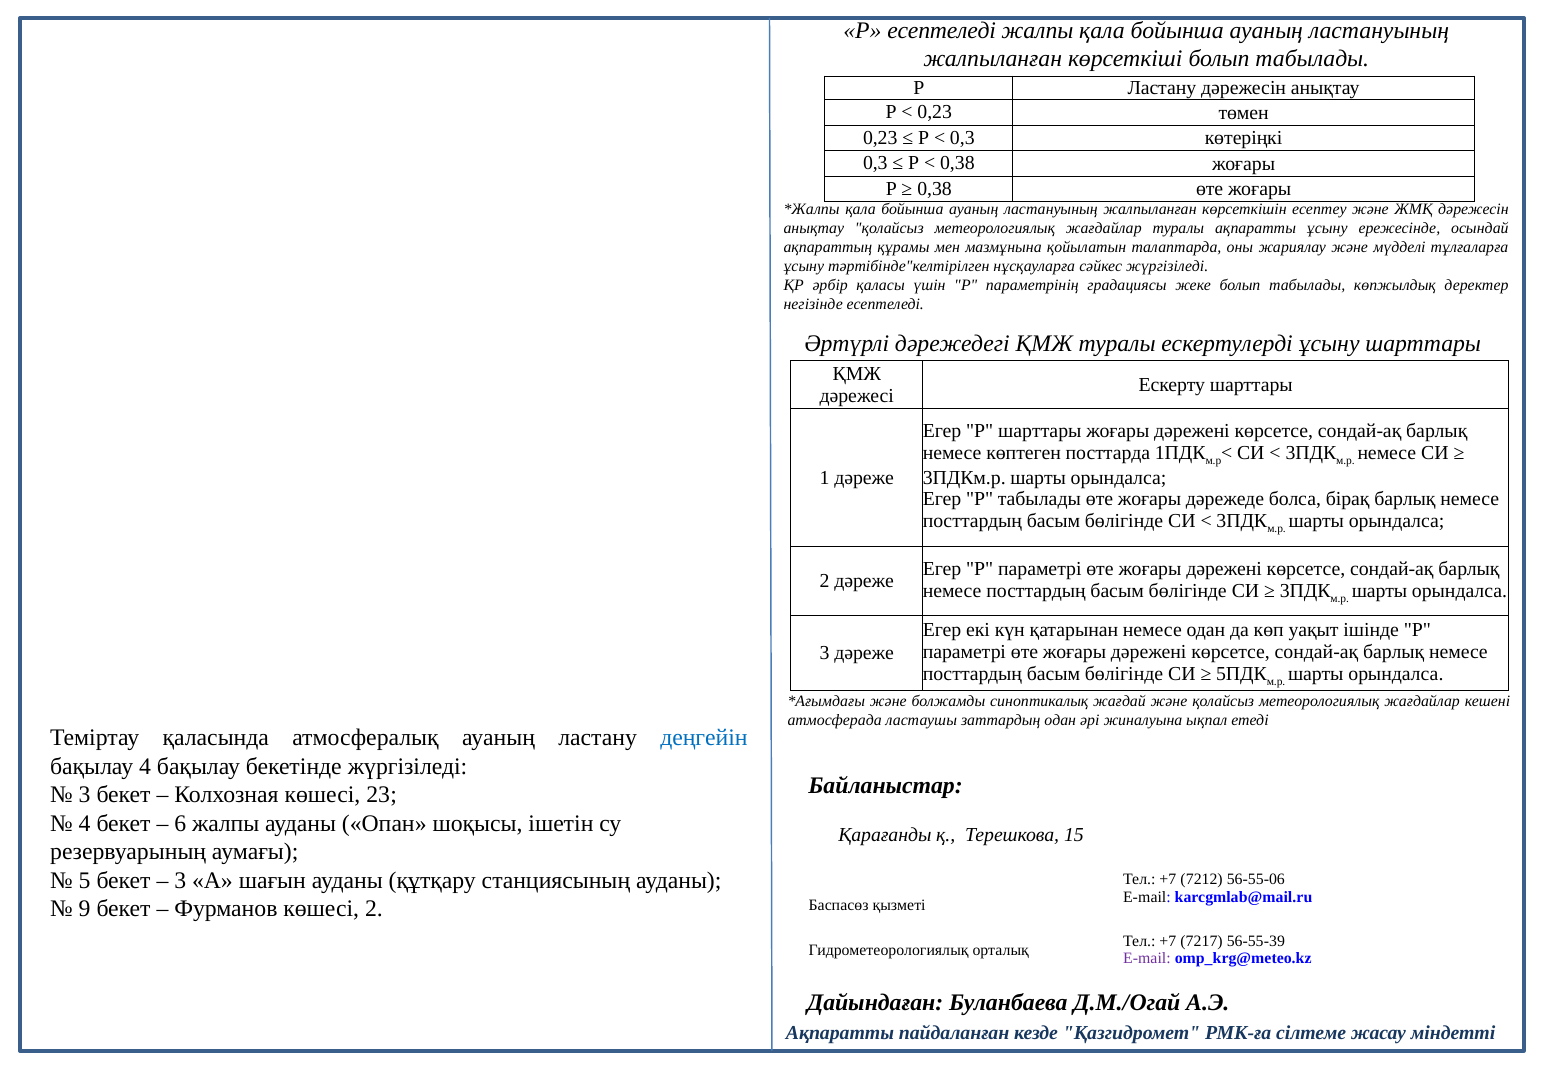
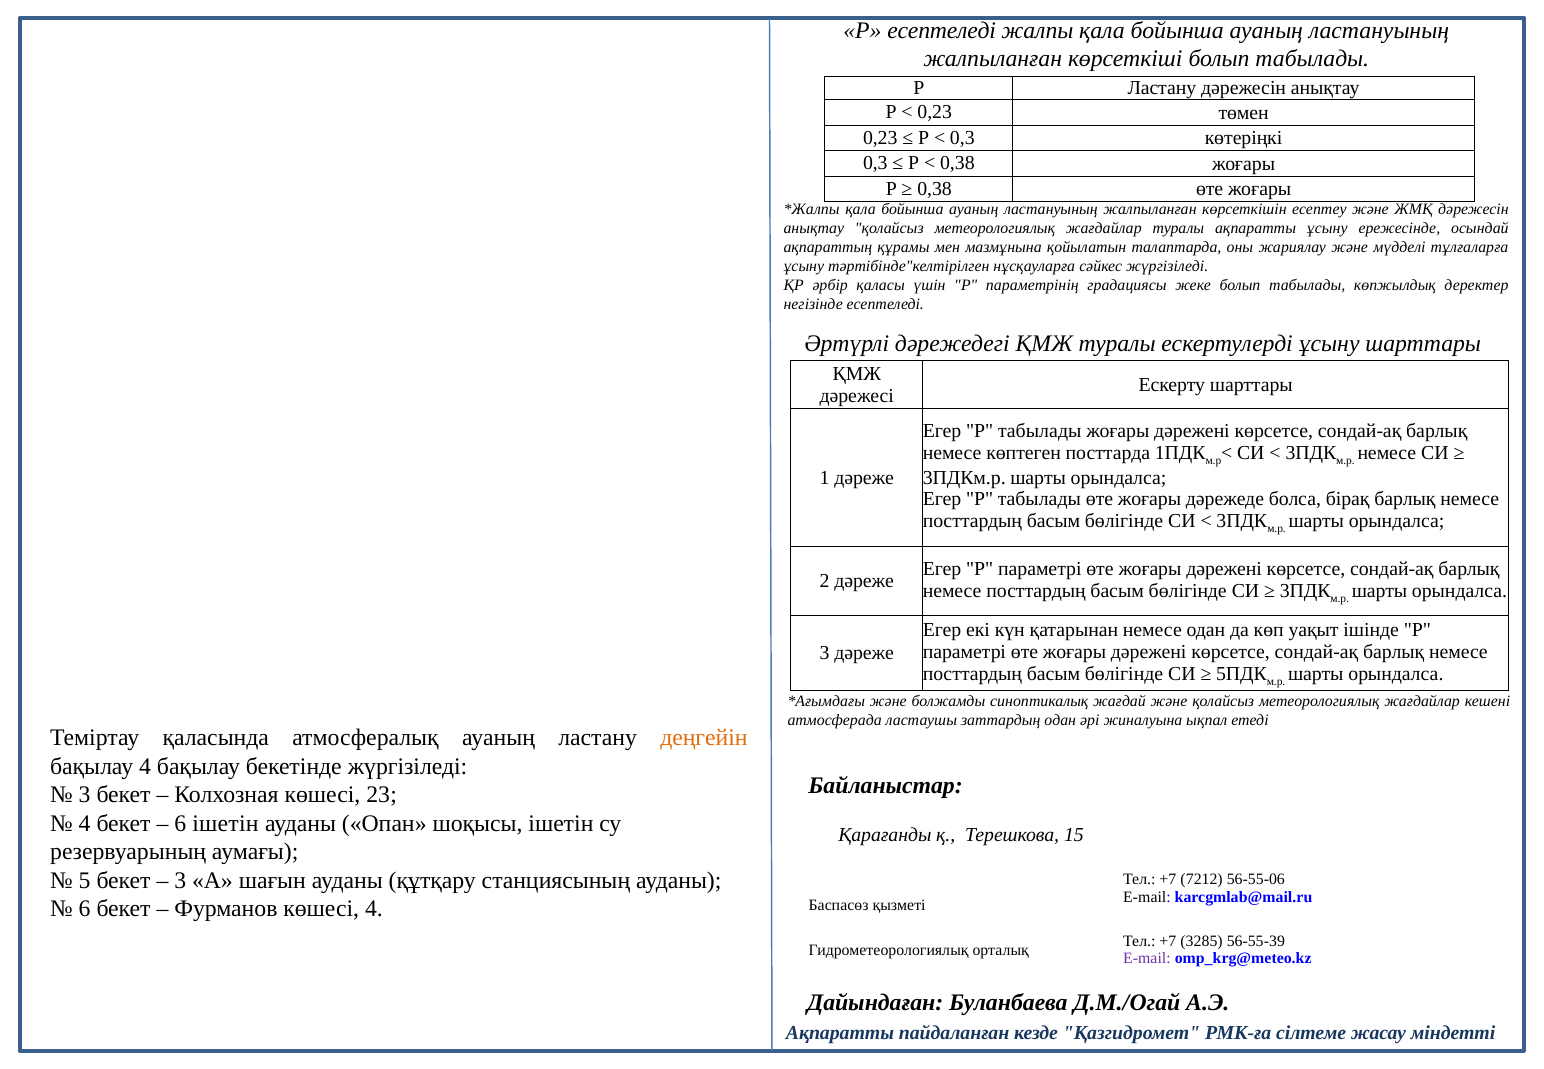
Р шарттары: шарттары -> табылады
деңгейін colour: blue -> orange
6 жалпы: жалпы -> ішетін
9 at (85, 909): 9 -> 6
көшесі 2: 2 -> 4
7217: 7217 -> 3285
